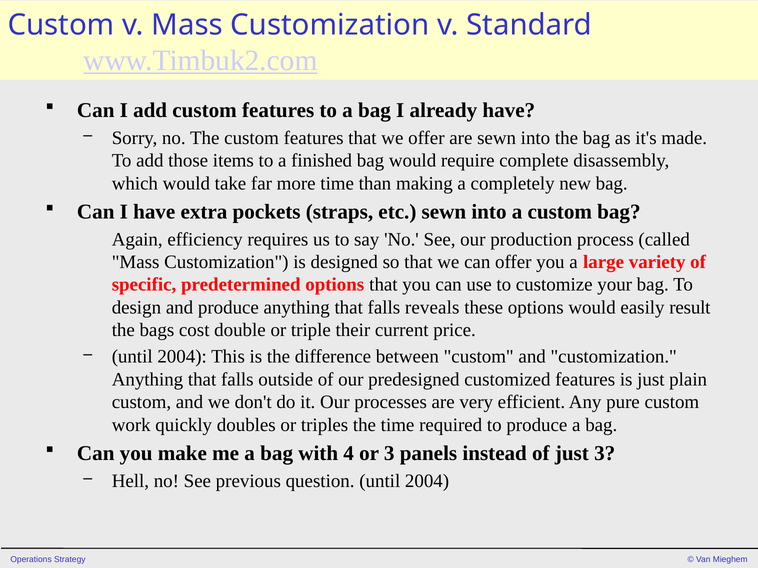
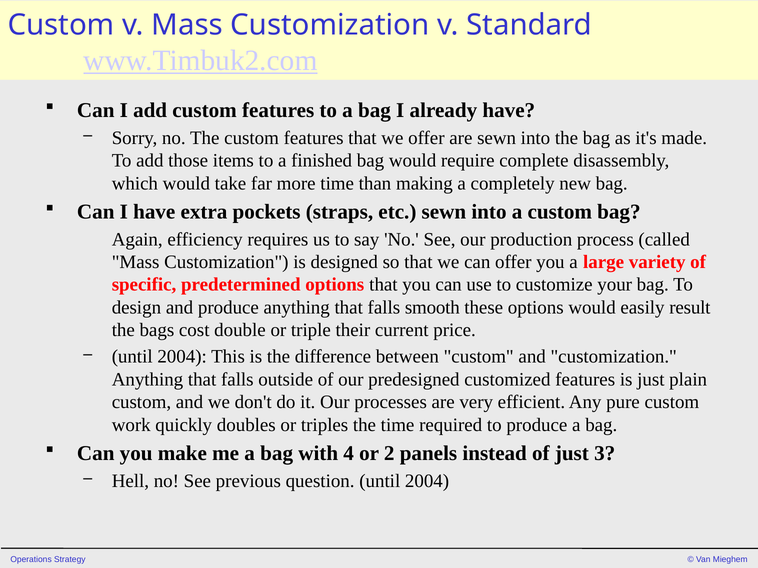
reveals: reveals -> smooth
or 3: 3 -> 2
